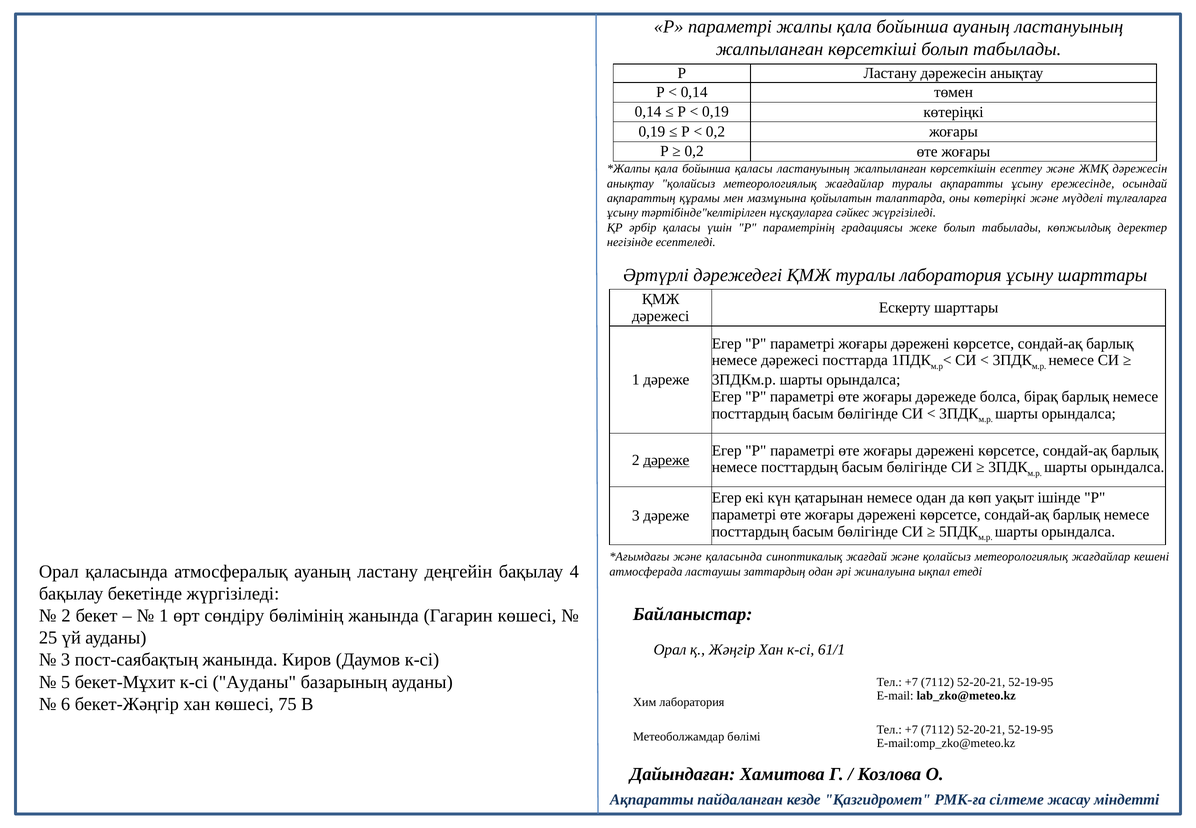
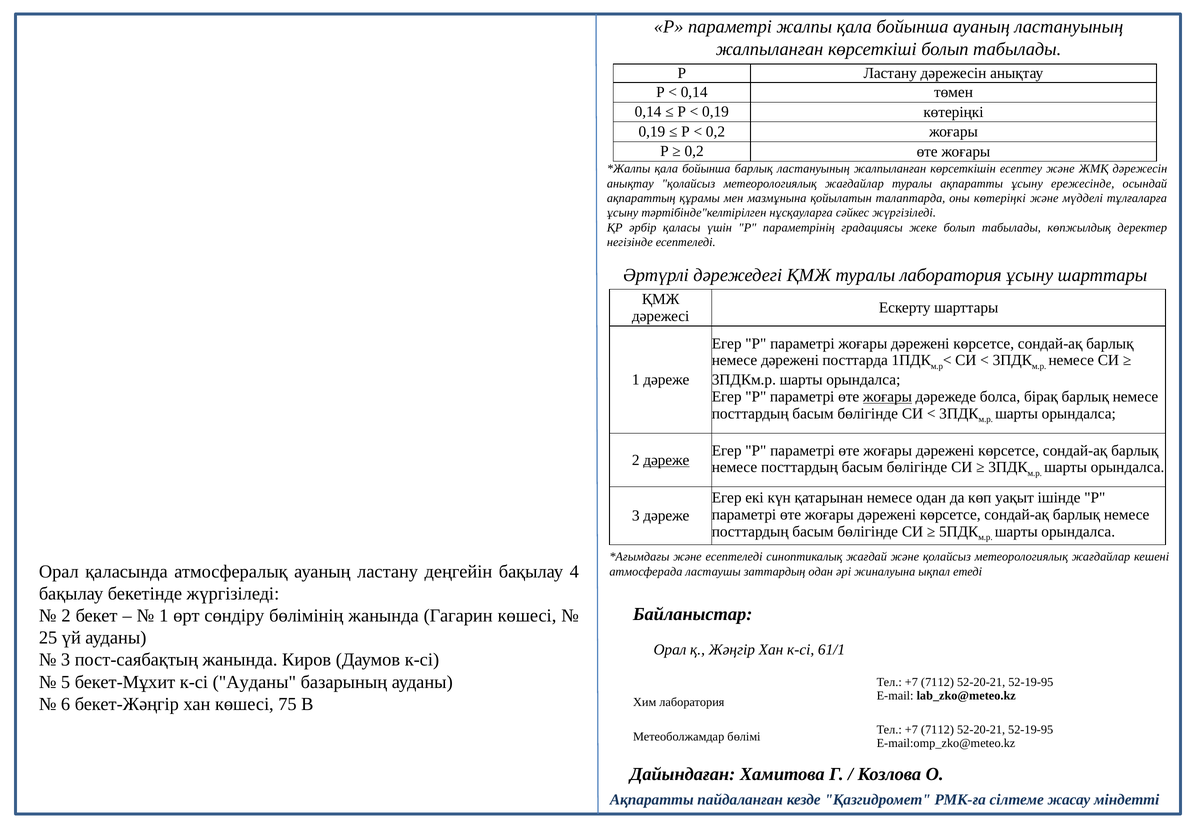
бойынша қаласы: қаласы -> барлық
немесе дәрежесі: дәрежесі -> дәрежені
жоғары at (887, 397) underline: none -> present
және қаласында: қаласында -> есептеледі
